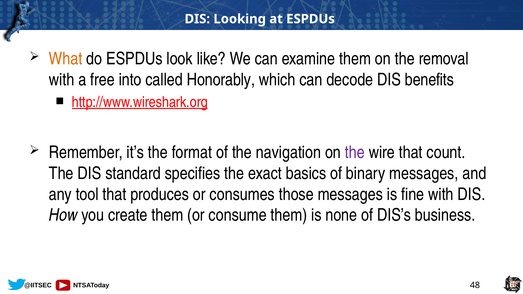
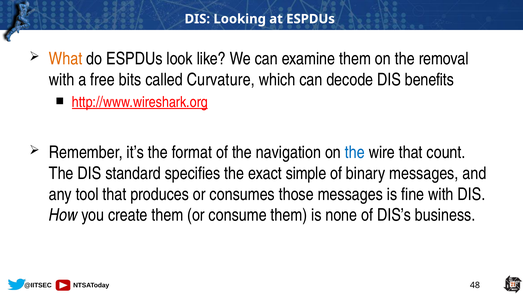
into: into -> bits
Honorably: Honorably -> Curvature
the at (355, 153) colour: purple -> blue
basics: basics -> simple
